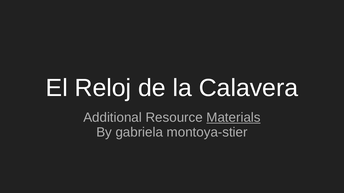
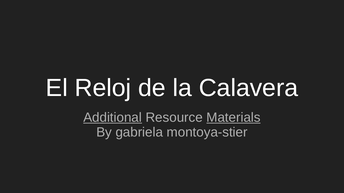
Additional underline: none -> present
